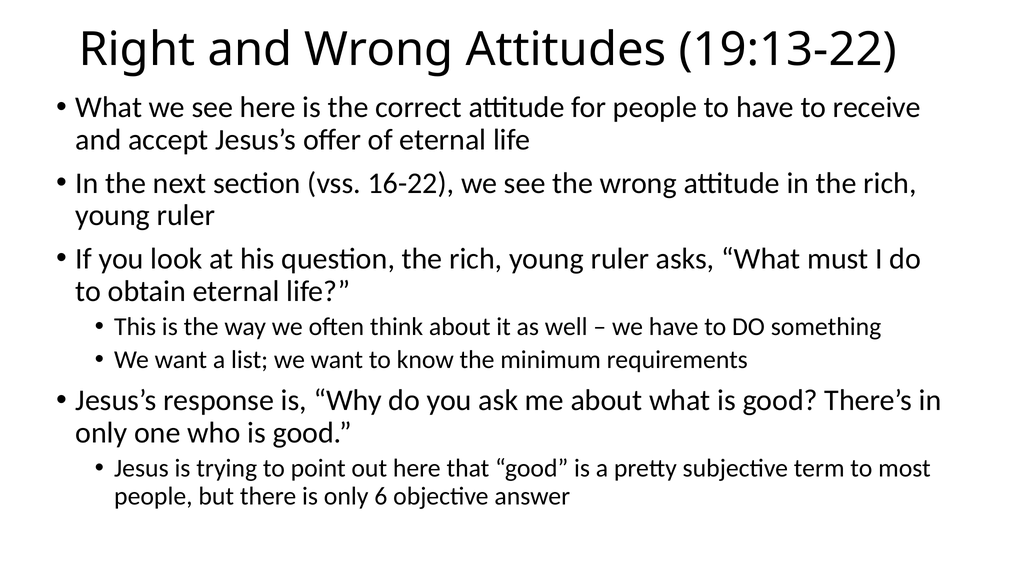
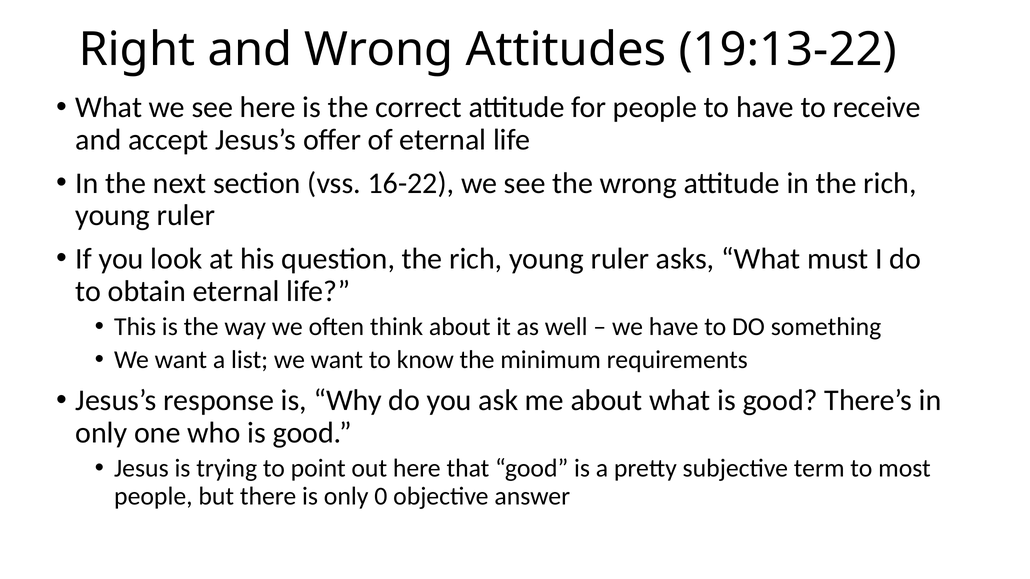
6: 6 -> 0
